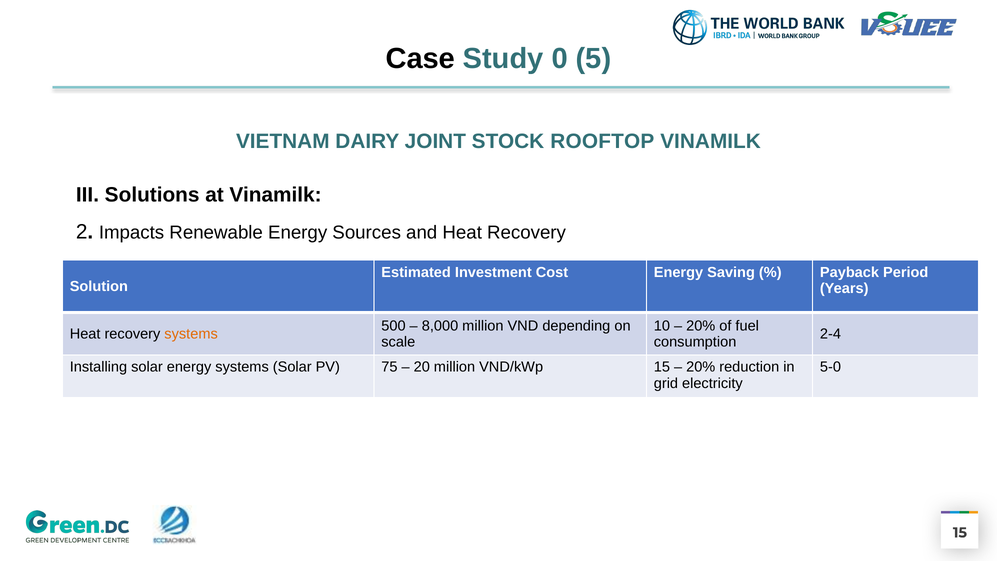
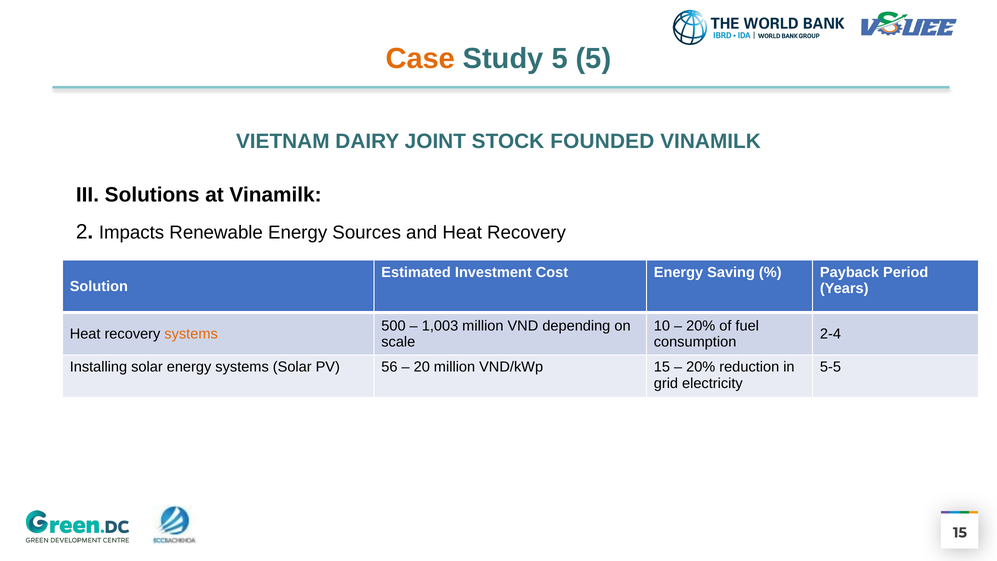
Case colour: black -> orange
Study 0: 0 -> 5
ROOFTOP: ROOFTOP -> FOUNDED
8,000: 8,000 -> 1,003
75: 75 -> 56
5-0: 5-0 -> 5-5
